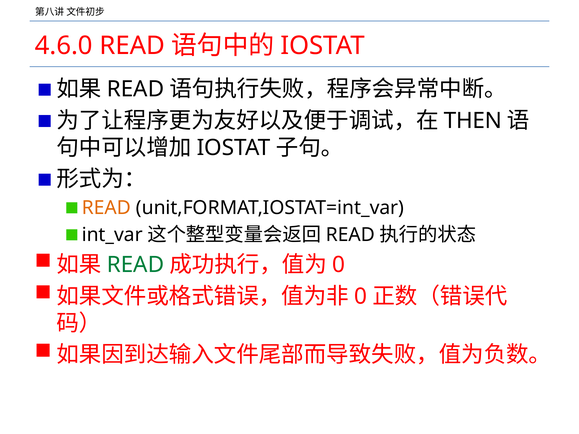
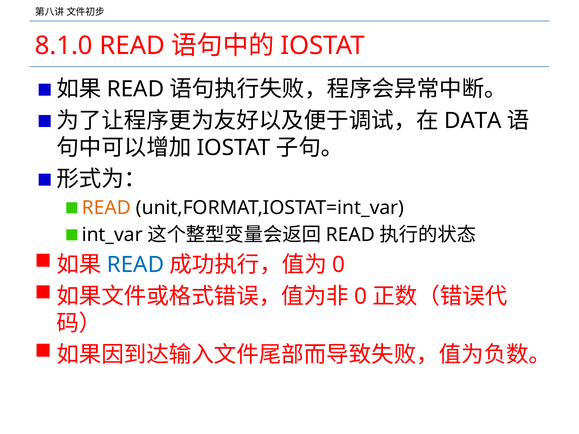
4.6.0: 4.6.0 -> 8.1.0
THEN: THEN -> DATA
READ at (135, 265) colour: green -> blue
